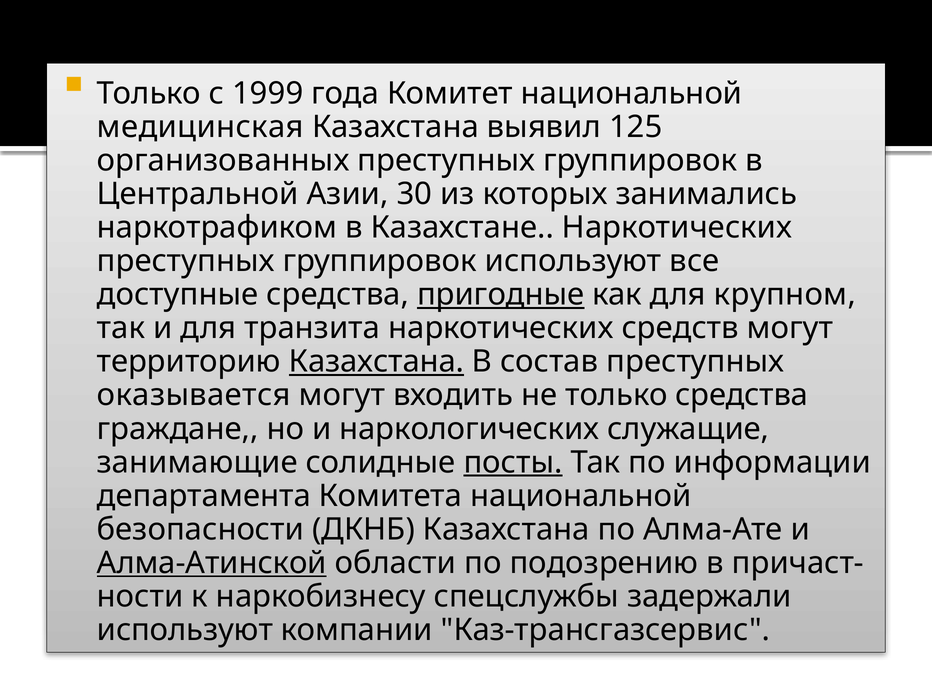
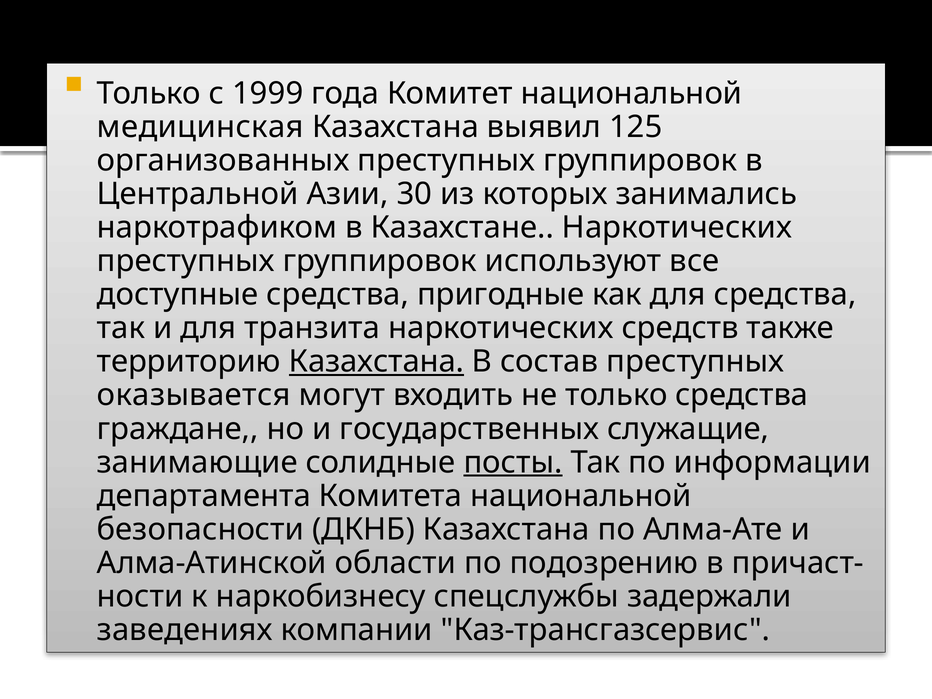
пригодные underline: present -> none
для крупном: крупном -> средства
средств могут: могут -> также
наркологических: наркологических -> государственных
Алма-Атинской underline: present -> none
используют at (185, 630): используют -> заведениях
